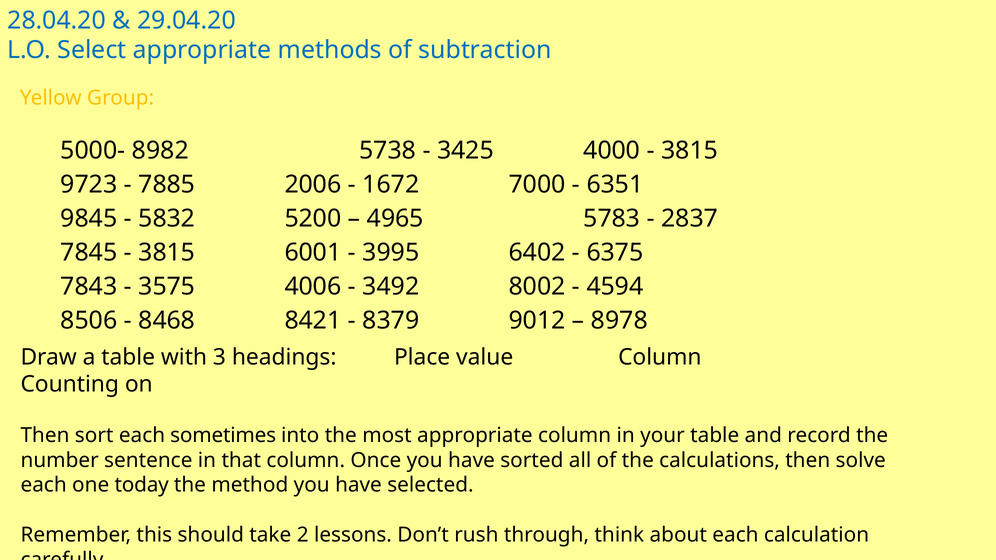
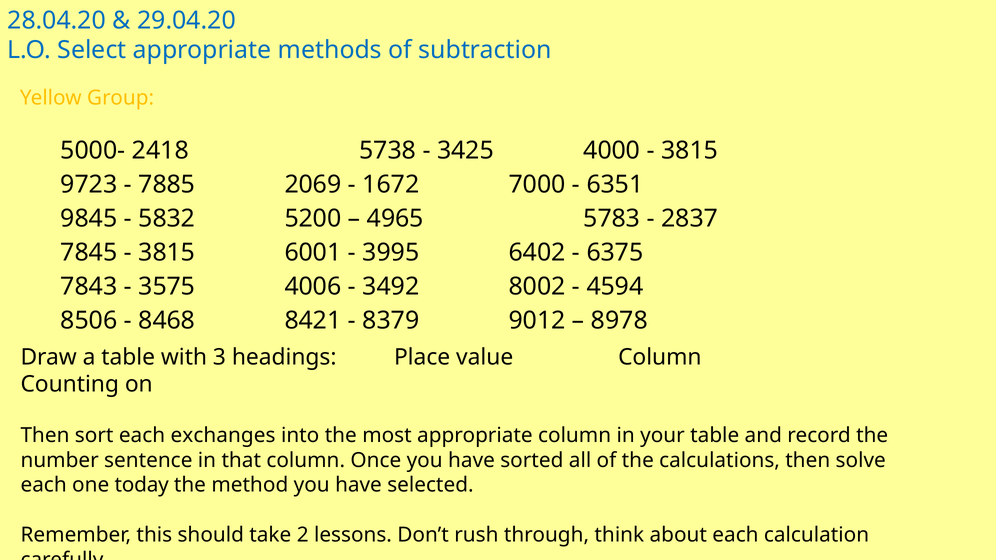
8982: 8982 -> 2418
2006: 2006 -> 2069
sometimes: sometimes -> exchanges
